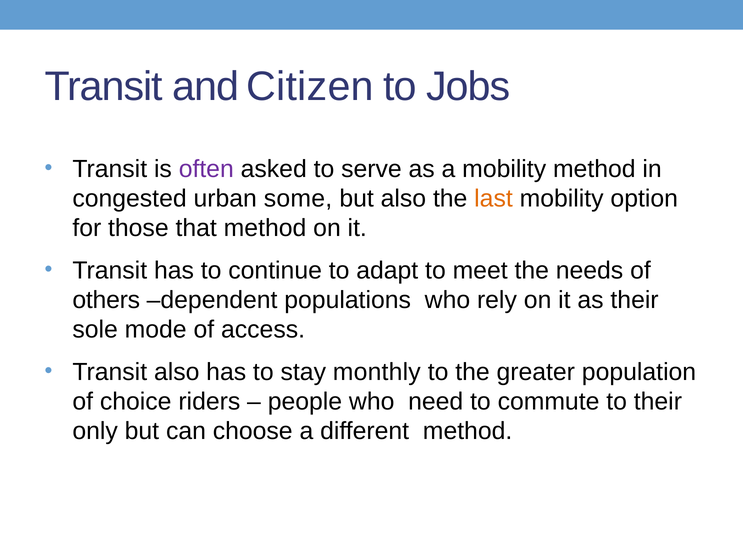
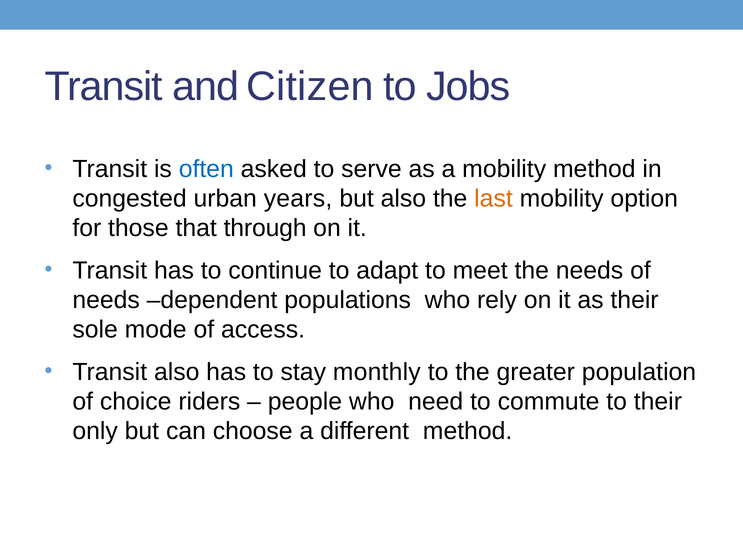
often colour: purple -> blue
some: some -> years
that method: method -> through
others at (106, 300): others -> needs
